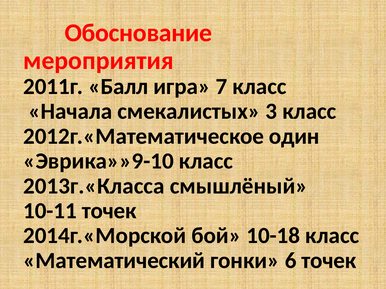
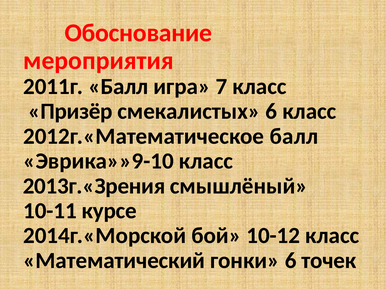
Начала: Начала -> Призёр
смекалистых 3: 3 -> 6
2012г.«Математическое один: один -> балл
2013г.«Класса: 2013г.«Класса -> 2013г.«Зрения
10-11 точек: точек -> курсе
10-18: 10-18 -> 10-12
